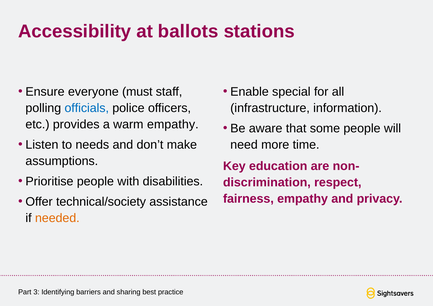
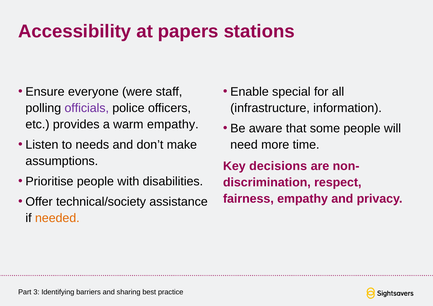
ballots: ballots -> papers
must: must -> were
officials colour: blue -> purple
education: education -> decisions
